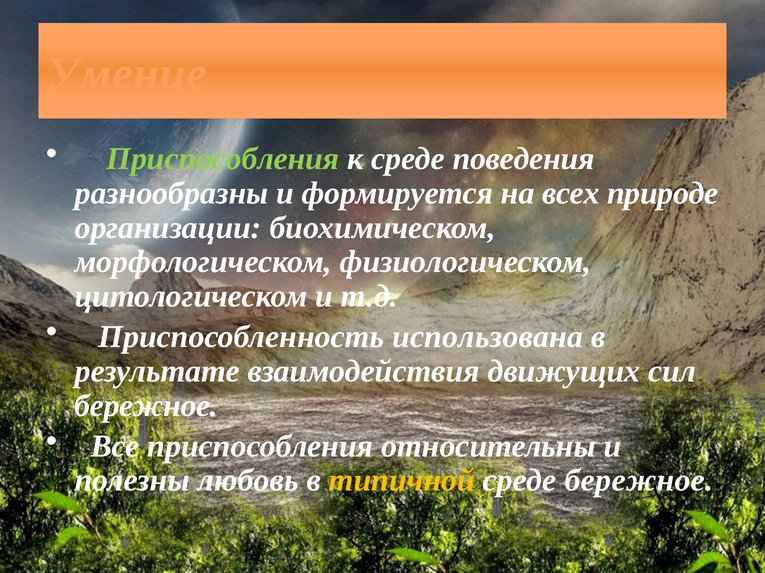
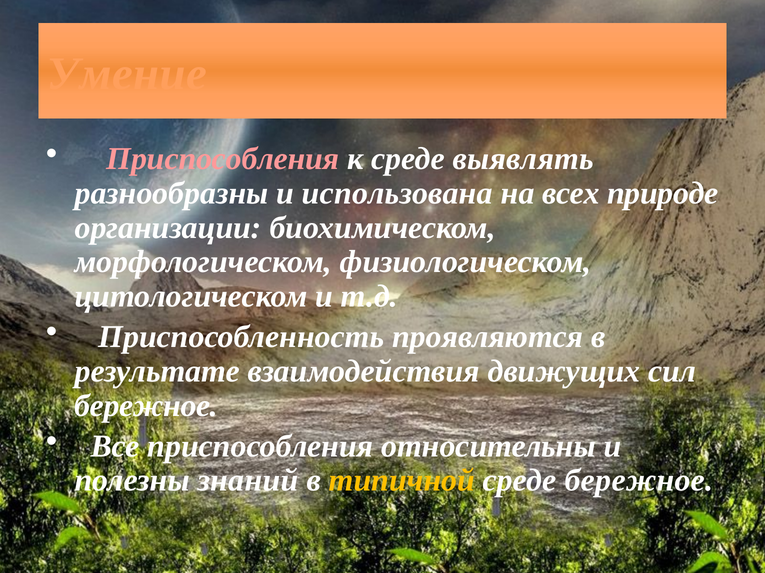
Приспособления at (223, 159) colour: light green -> pink
поведения: поведения -> выявлять
формируется: формируется -> использована
использована: использована -> проявляются
любовь: любовь -> знаний
